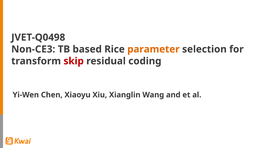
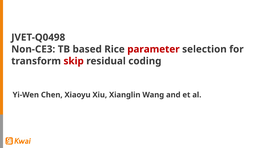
parameter colour: orange -> red
